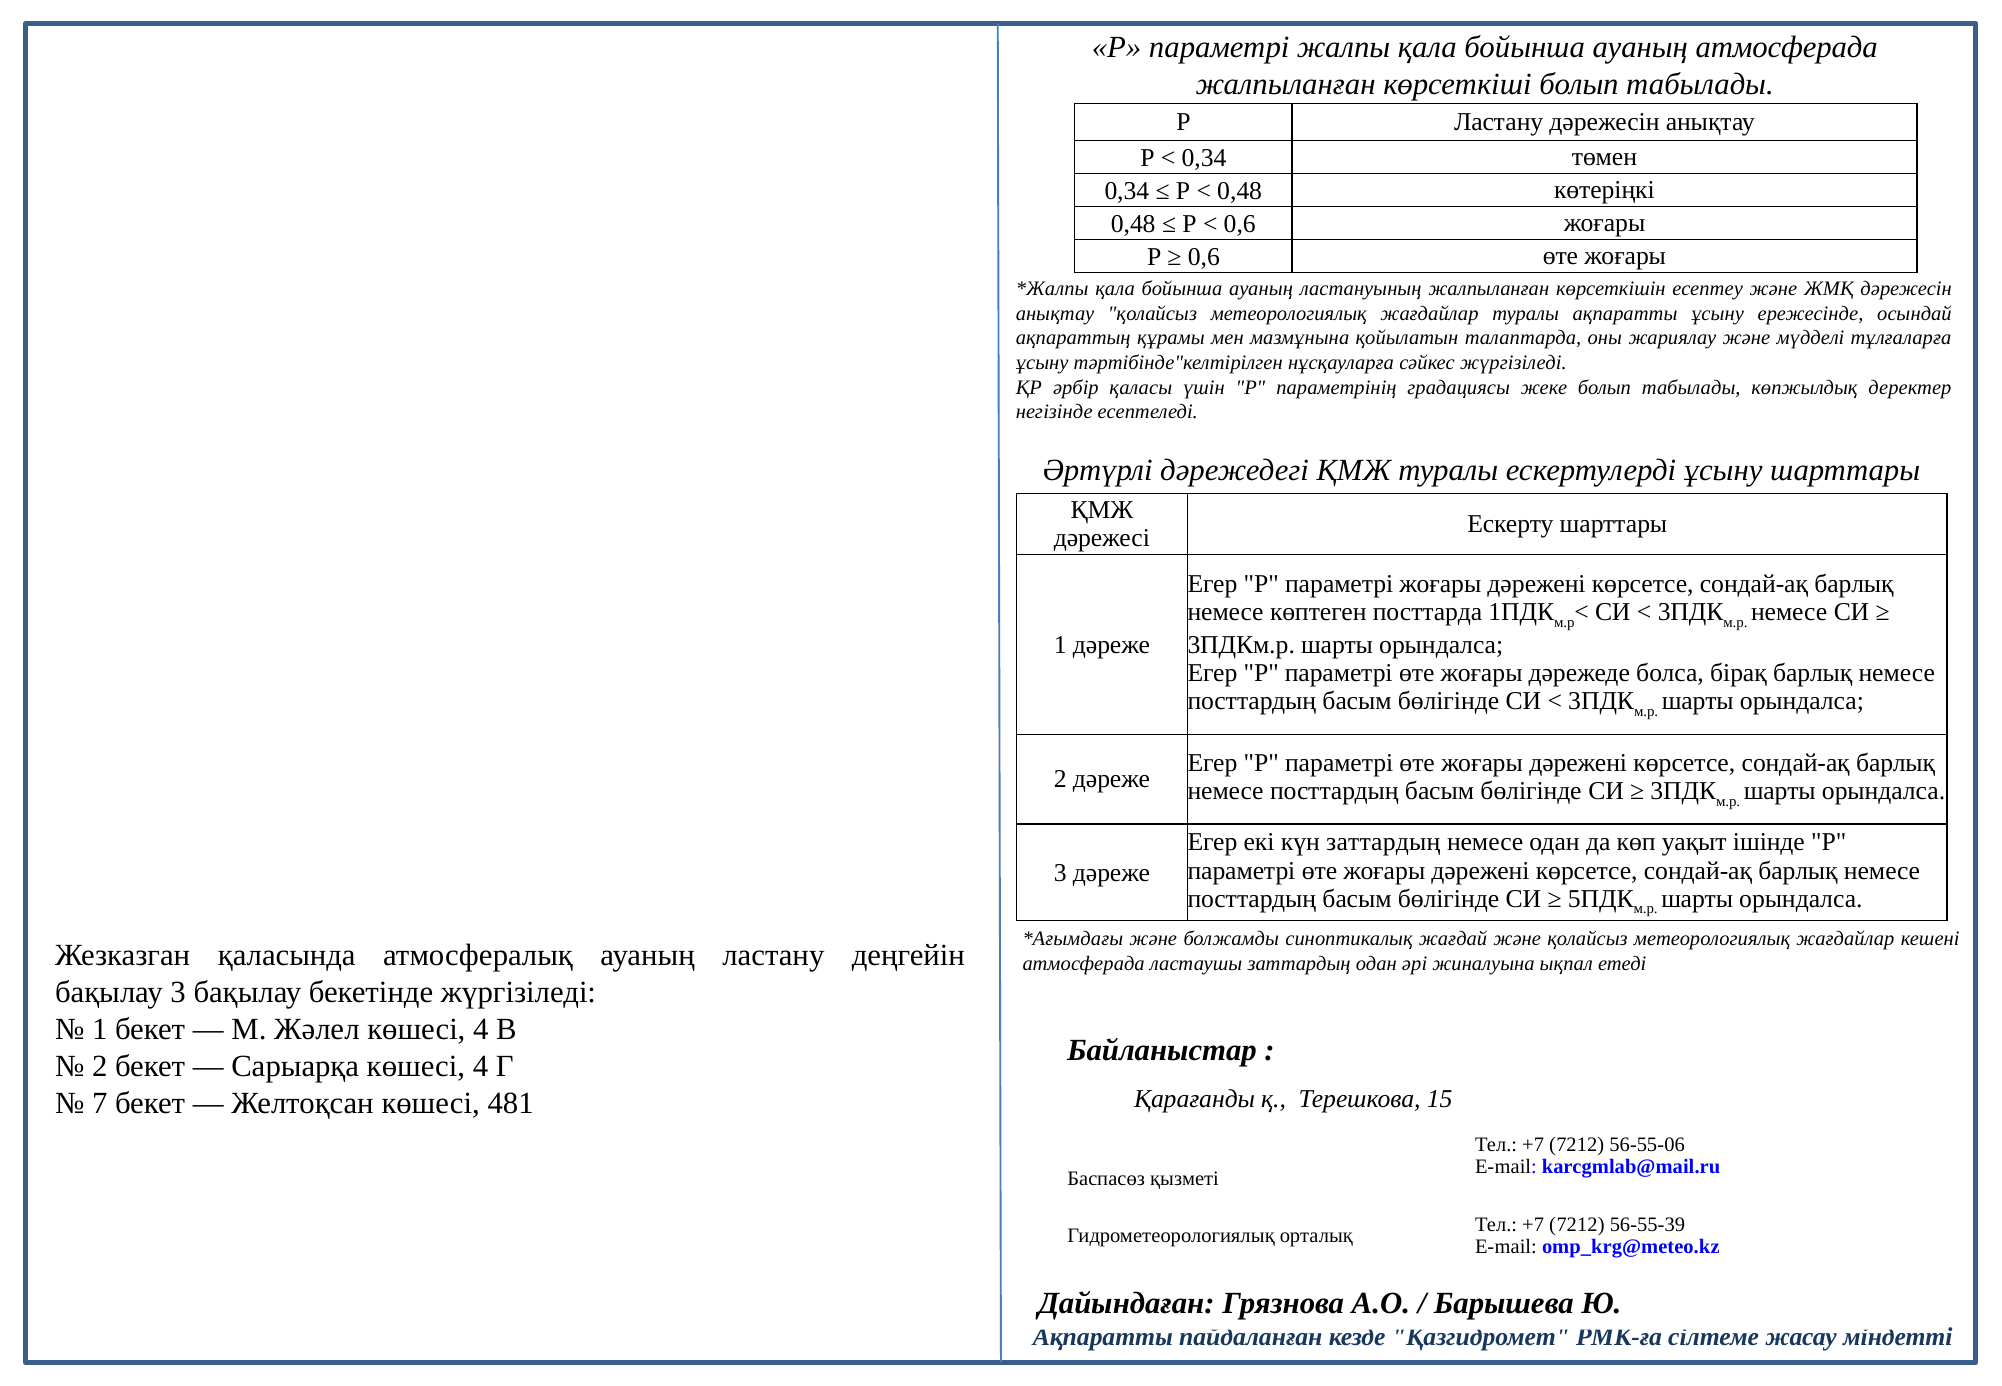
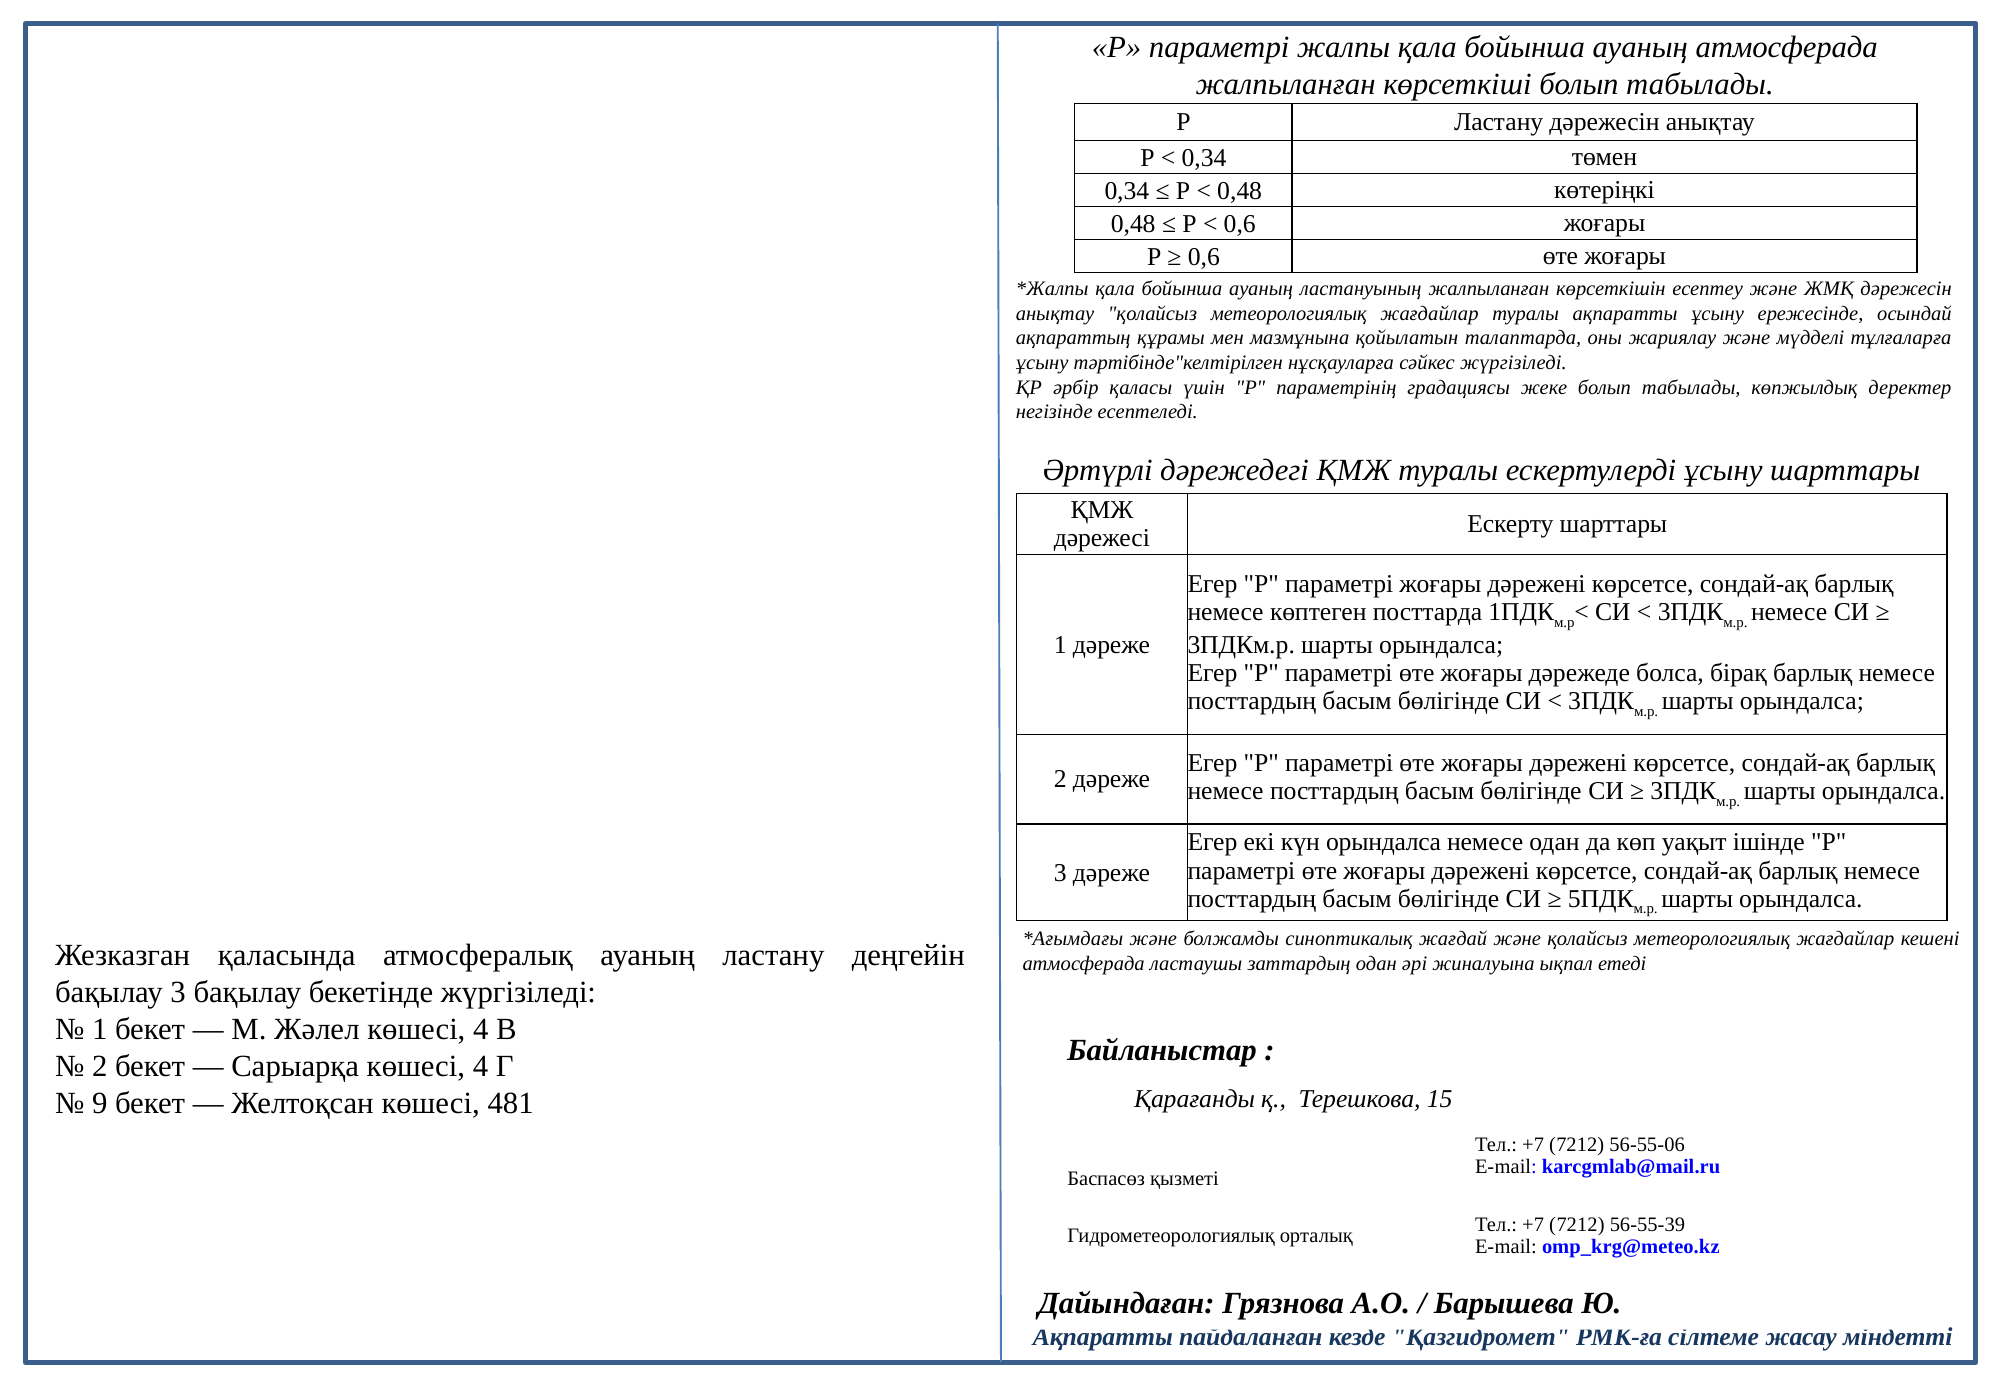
күн заттардың: заттардың -> орындалса
7: 7 -> 9
